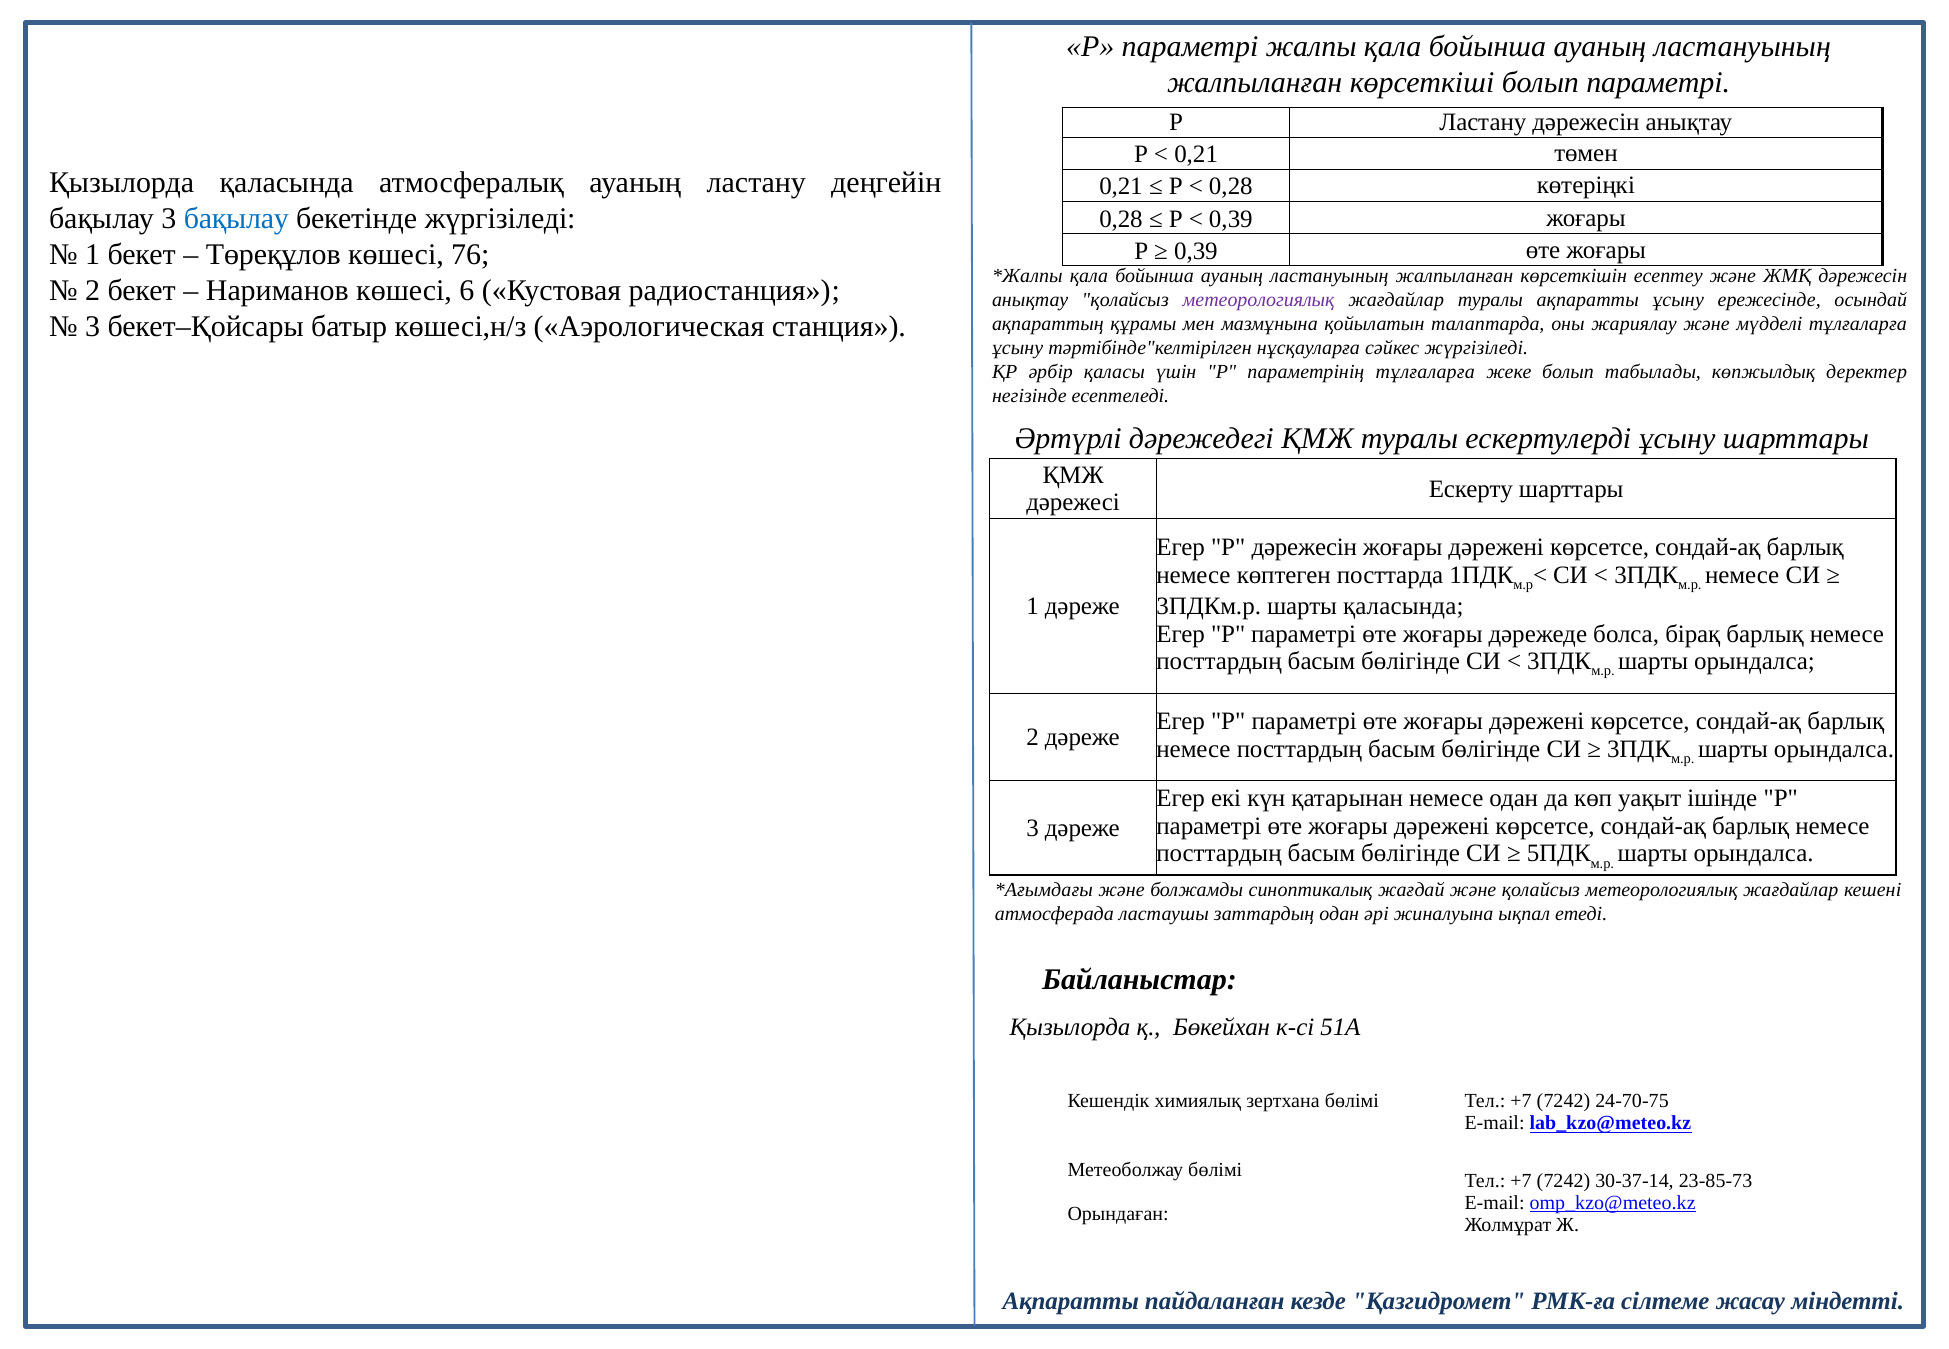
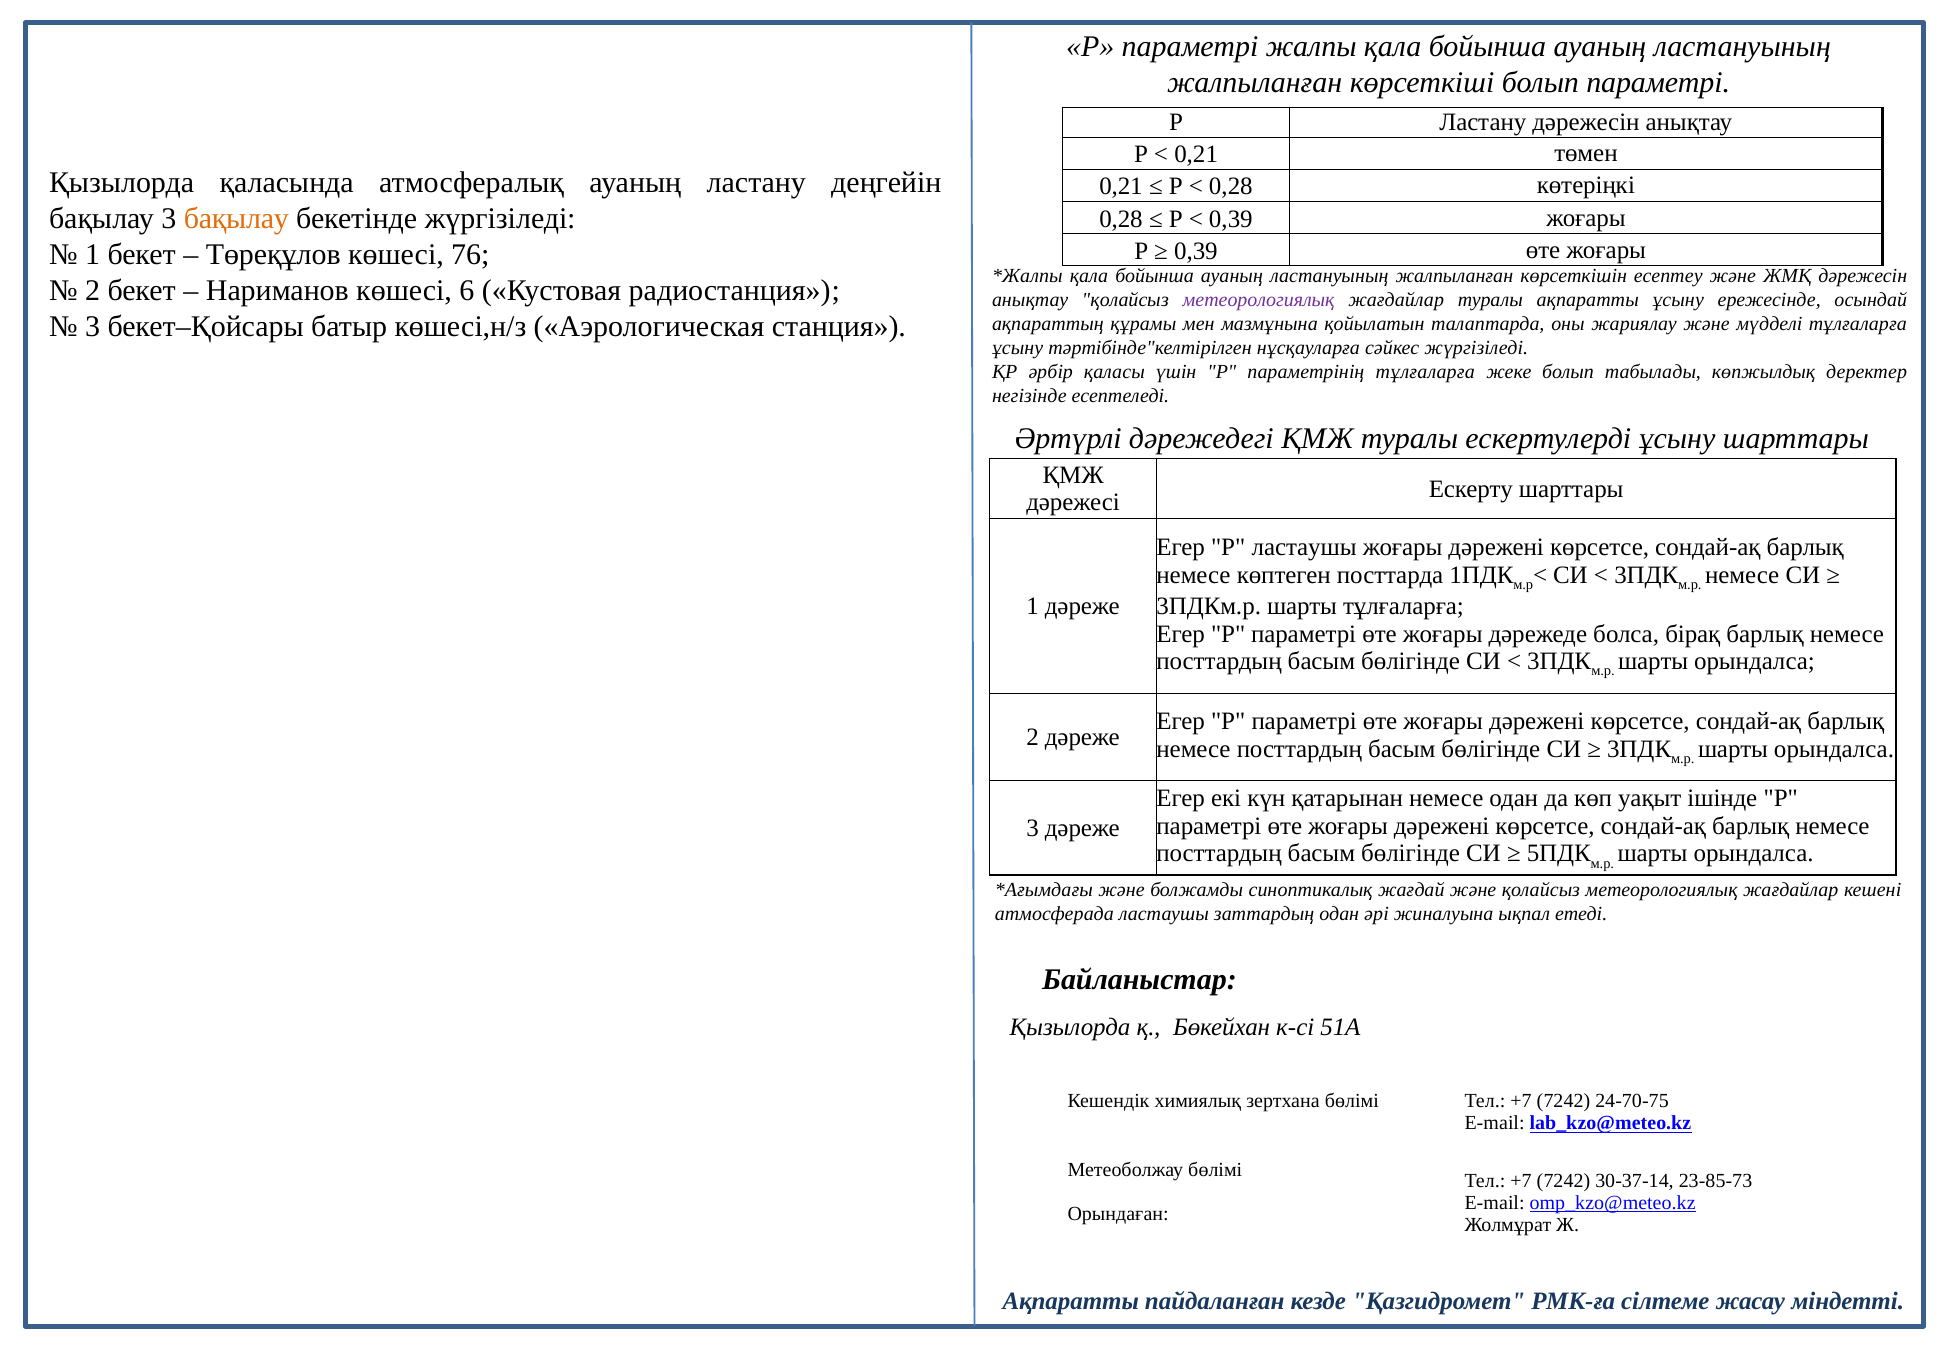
бақылау at (236, 219) colour: blue -> orange
Р дәрежесін: дәрежесін -> ластаушы
шарты қаласында: қаласында -> тұлғаларға
